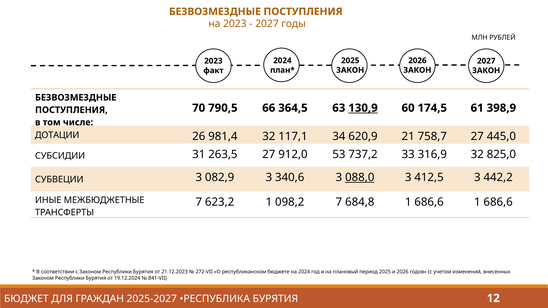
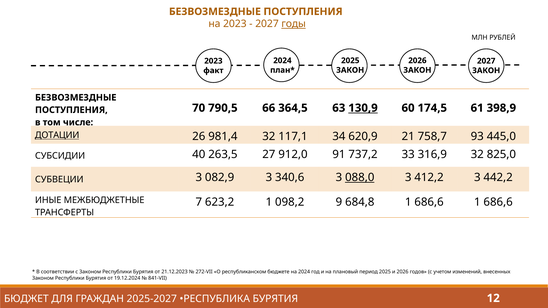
годы underline: none -> present
ДОТАЦИИ underline: none -> present
758,7 27: 27 -> 93
31: 31 -> 40
53: 53 -> 91
412,5: 412,5 -> 412,2
098,2 7: 7 -> 9
